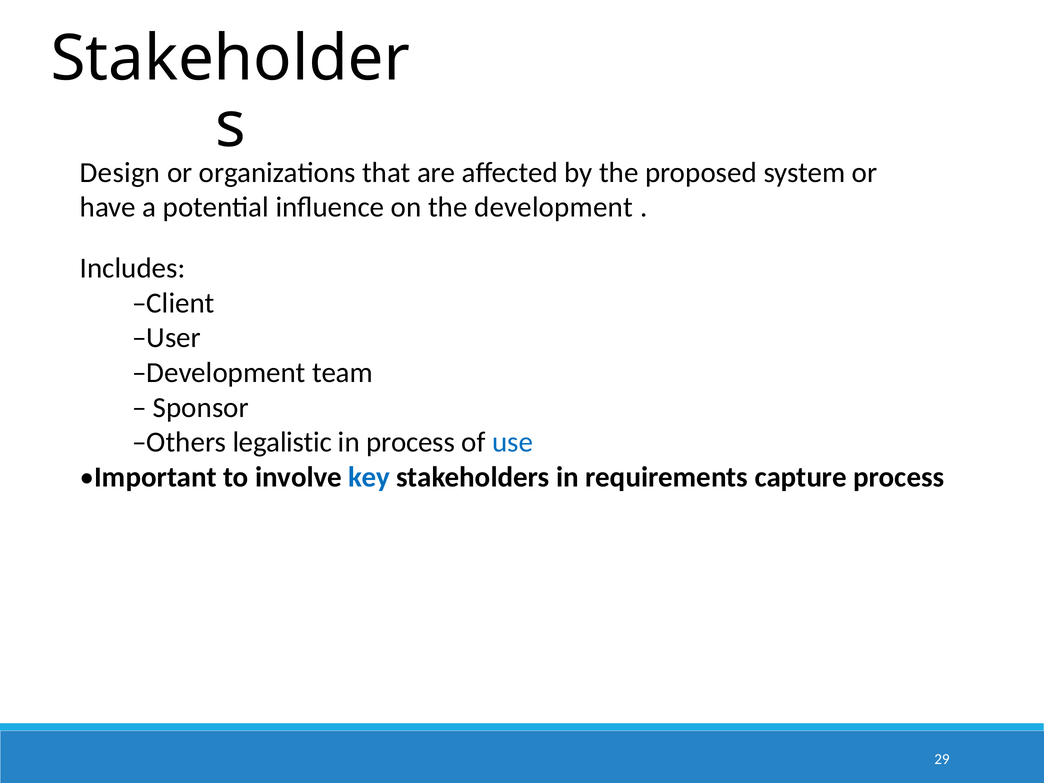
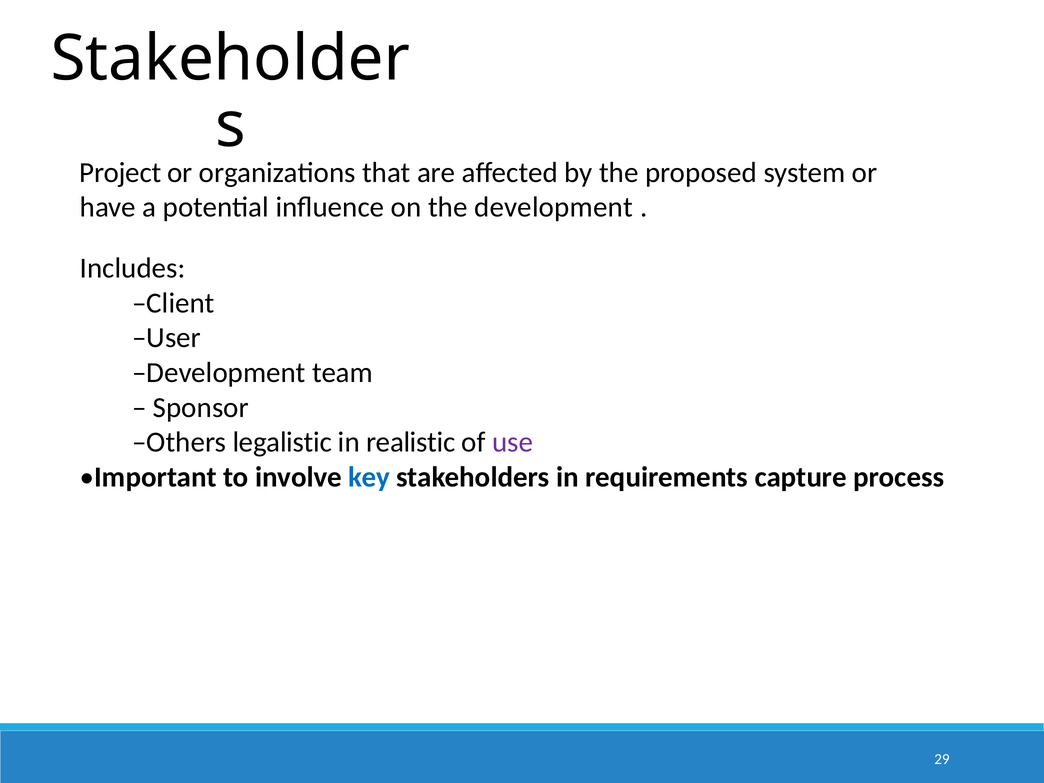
Design: Design -> Project
in process: process -> realistic
use colour: blue -> purple
